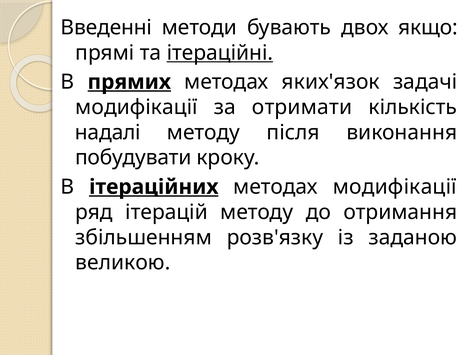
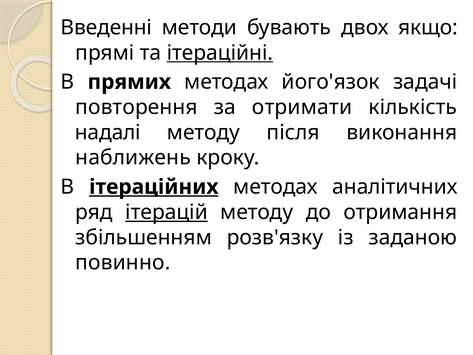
прямих underline: present -> none
яких'язок: яких'язок -> його'язок
модифікації at (136, 107): модифікації -> повторення
побудувати: побудувати -> наближень
методах модифікації: модифікації -> аналітичних
ітерацій underline: none -> present
великою: великою -> повинно
